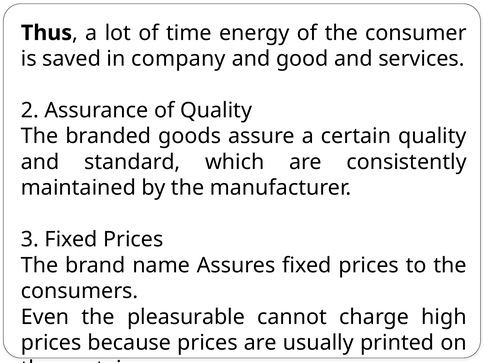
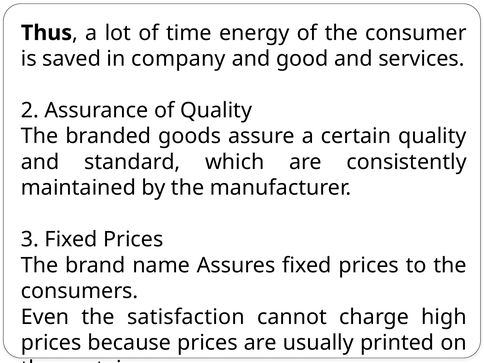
pleasurable: pleasurable -> satisfaction
